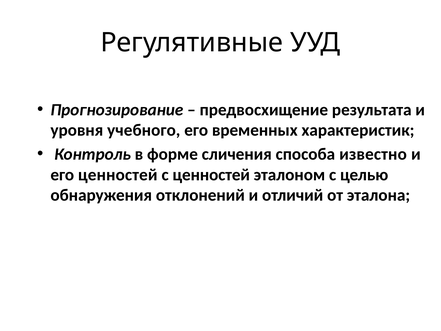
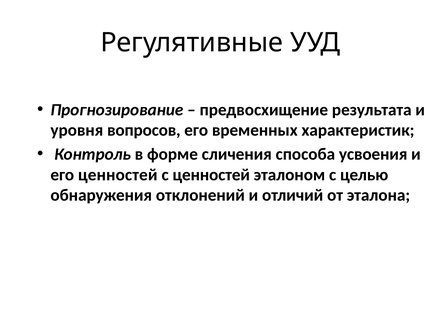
учебного: учебного -> вопросов
известно: известно -> усвоения
